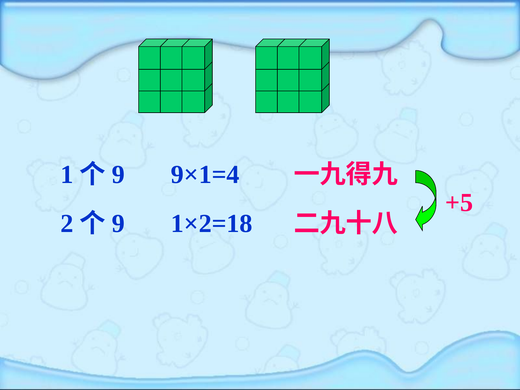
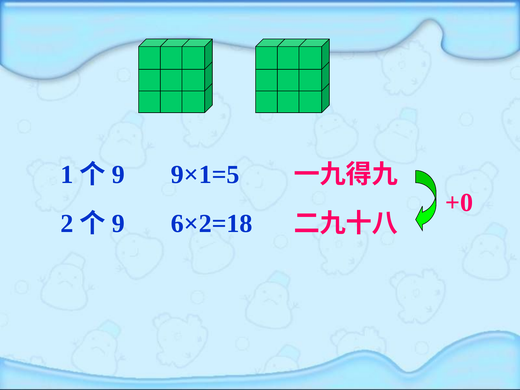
9×1=4: 9×1=4 -> 9×1=5
+5: +5 -> +0
1×2=18: 1×2=18 -> 6×2=18
